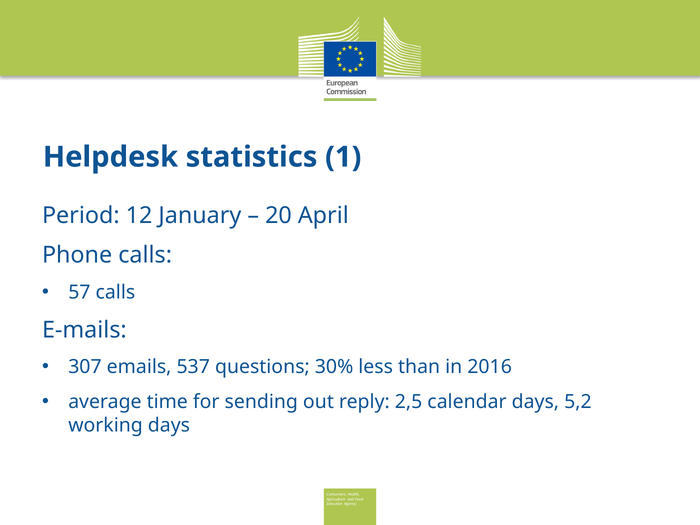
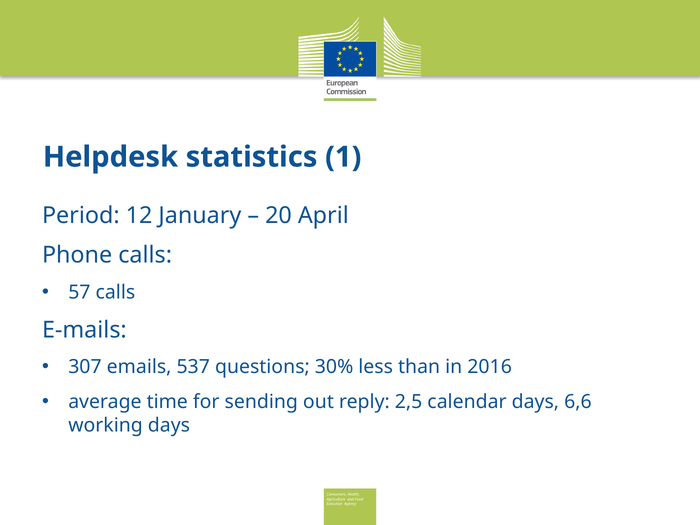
5,2: 5,2 -> 6,6
